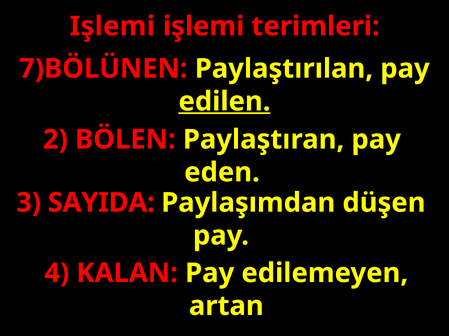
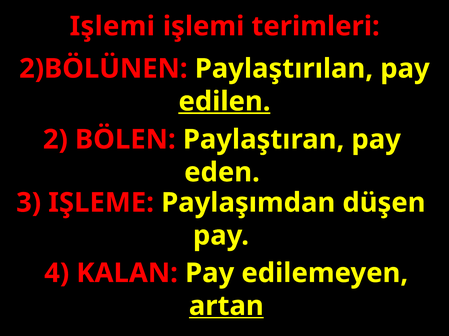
7)BÖLÜNEN: 7)BÖLÜNEN -> 2)BÖLÜNEN
SAYIDA: SAYIDA -> IŞLEME
artan underline: none -> present
